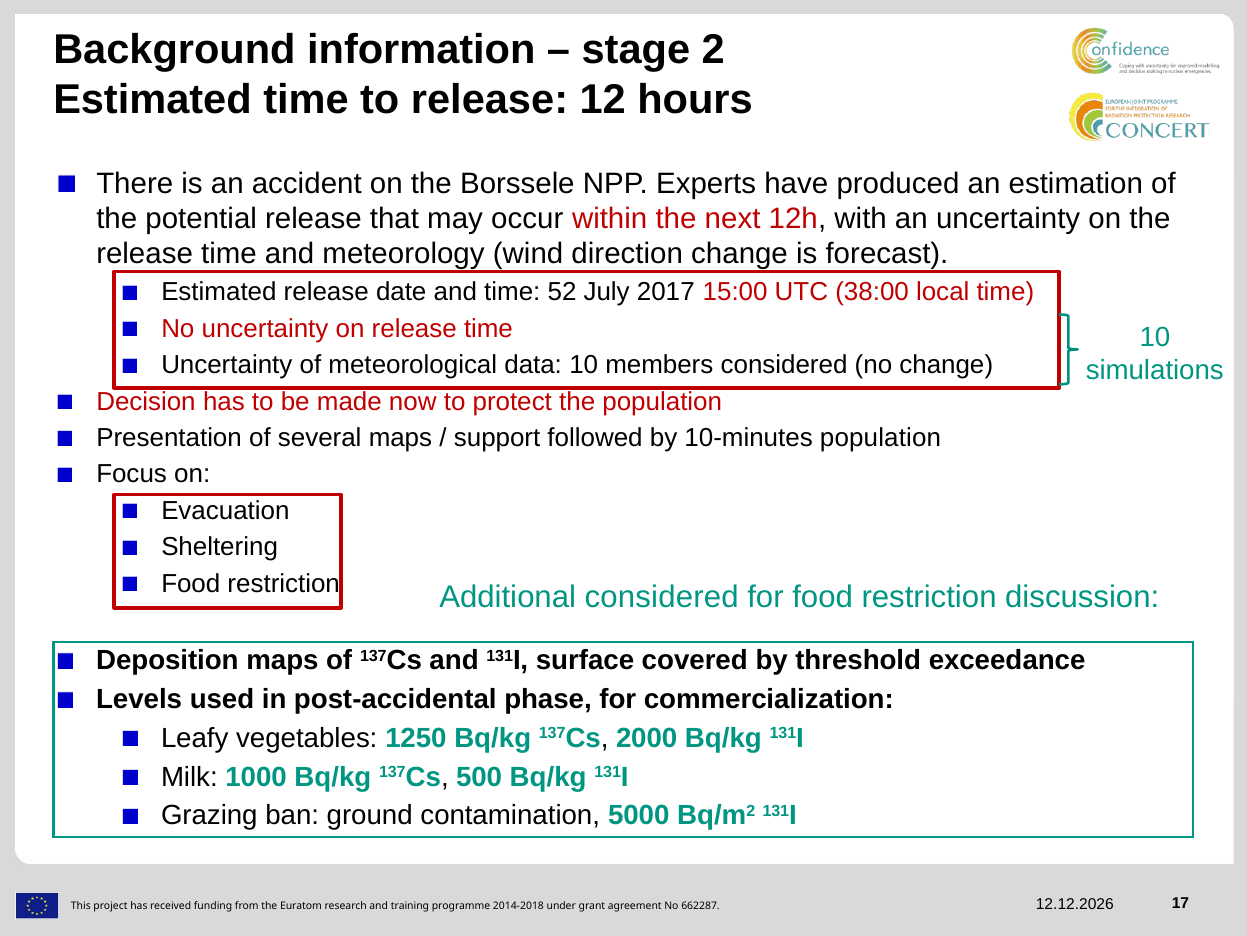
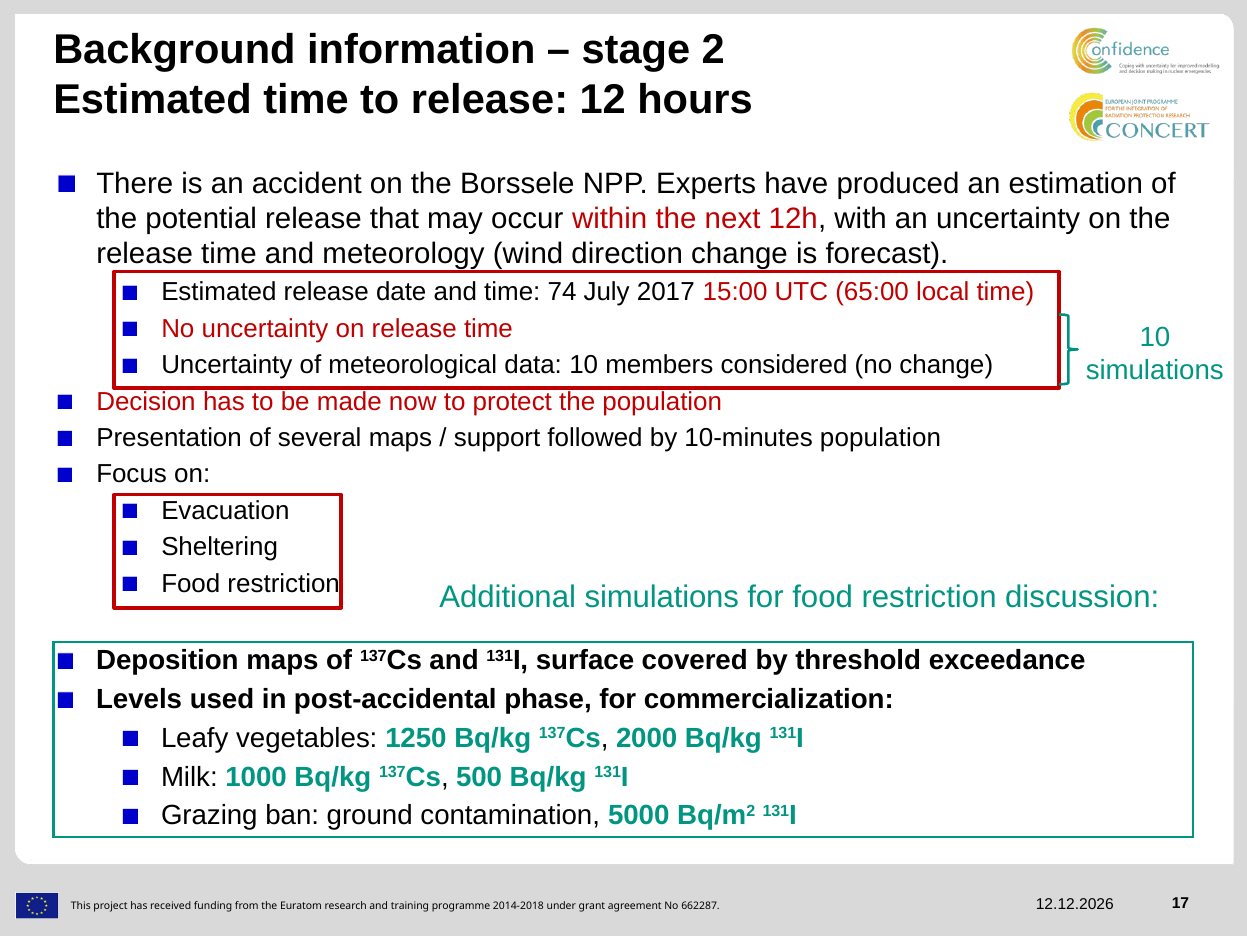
52: 52 -> 74
38:00: 38:00 -> 65:00
Additional considered: considered -> simulations
